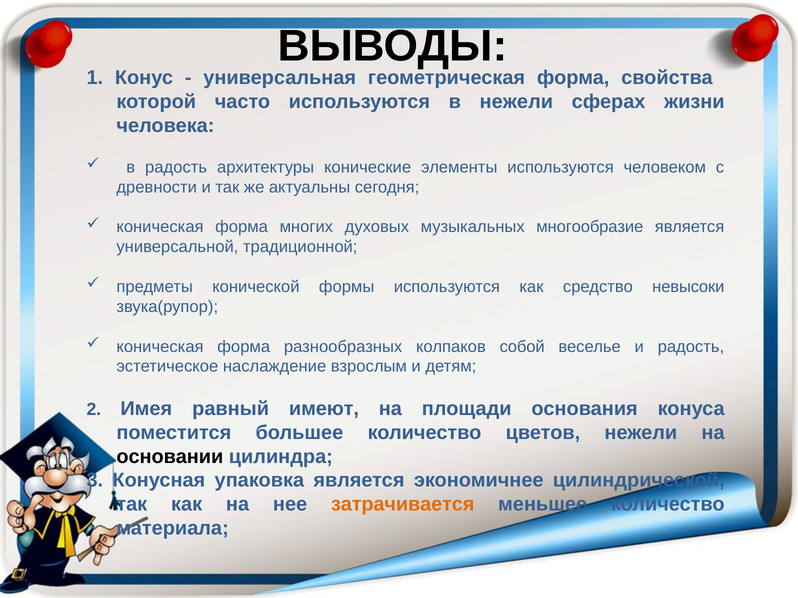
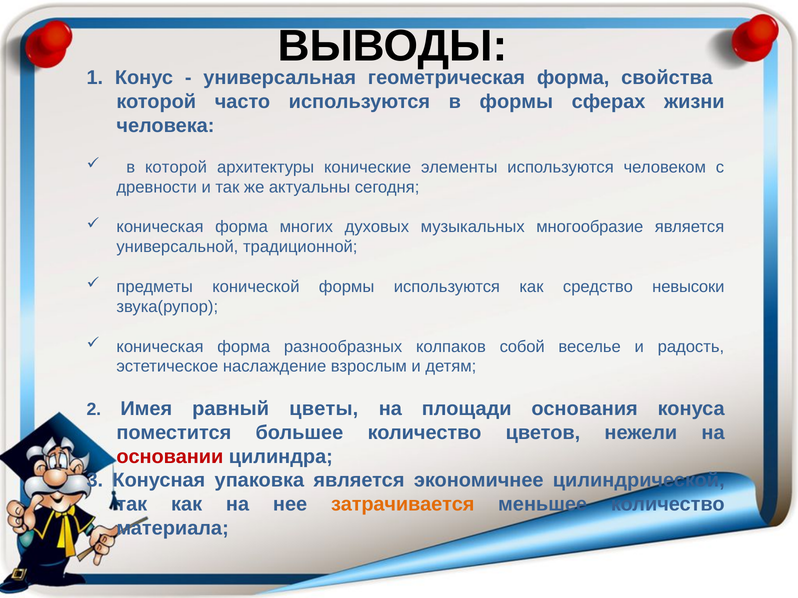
в нежели: нежели -> формы
в радость: радость -> которой
имеют: имеют -> цветы
основании colour: black -> red
